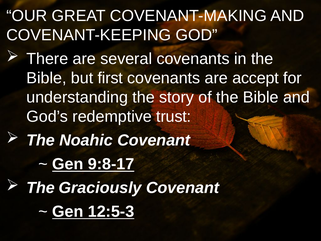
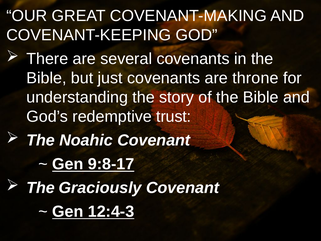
first: first -> just
accept: accept -> throne
12:5-3: 12:5-3 -> 12:4-3
